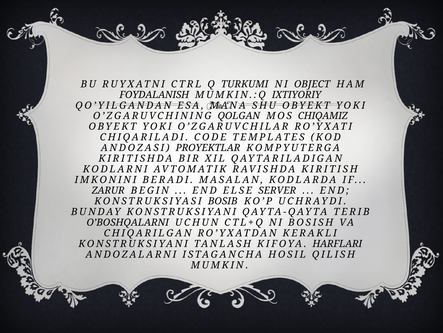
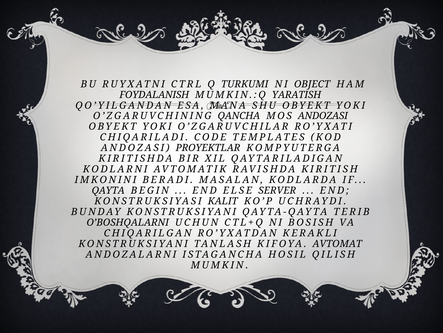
IXTIYORIY: IXTIYORIY -> YARATISH
QOLGAN: QOLGAN -> QANCHA
MOS CHIQAMIZ: CHIQAMIZ -> ANDOZASI
ZARUR: ZARUR -> QAYTA
BOSIB: BOSIB -> KALIT
HARFLARI: HARFLARI -> AVTOMAT
